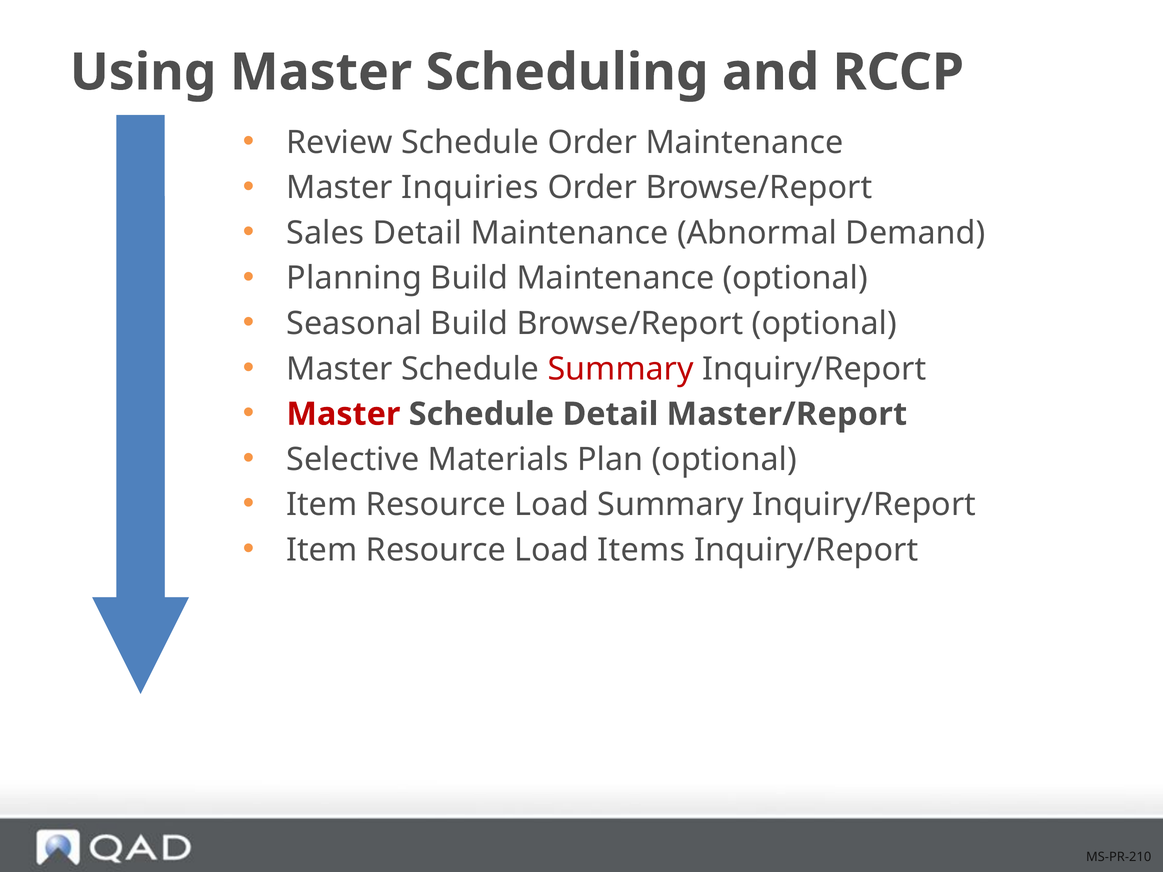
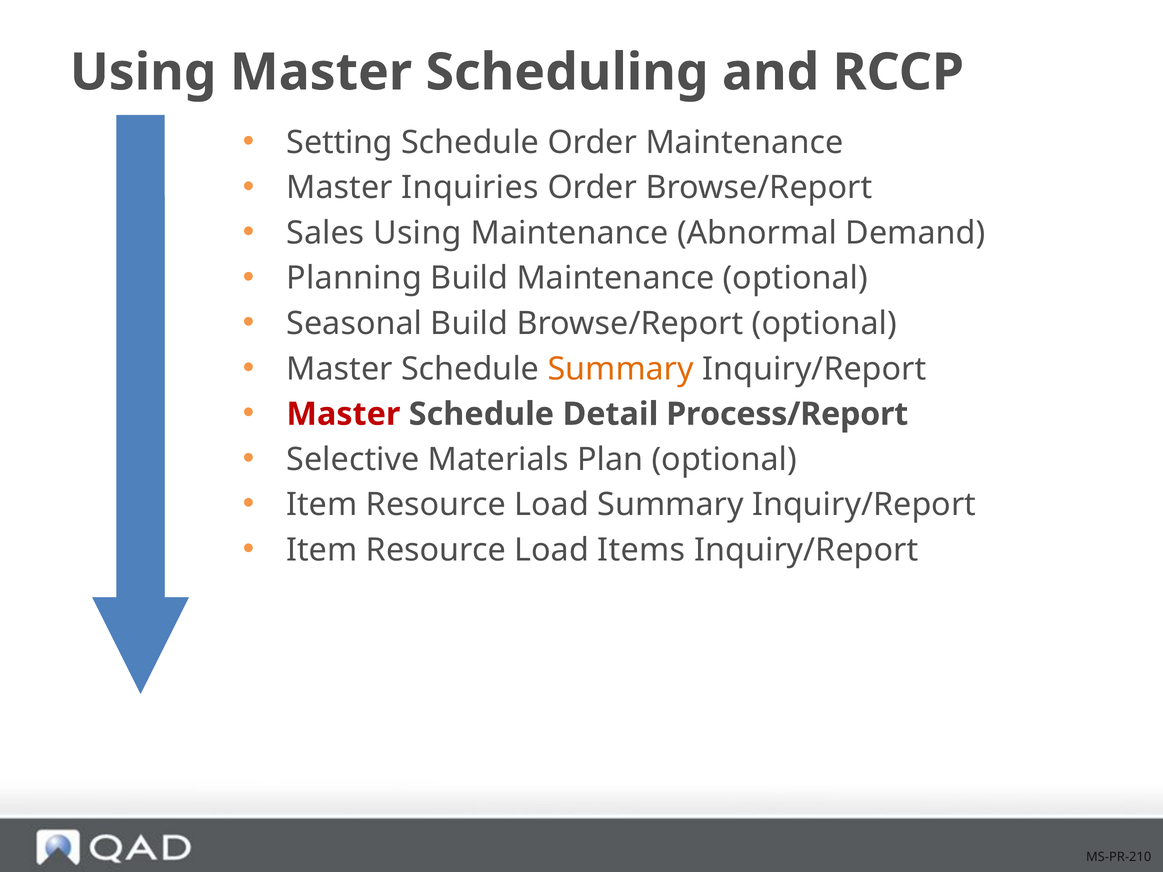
Review: Review -> Setting
Sales Detail: Detail -> Using
Summary at (621, 369) colour: red -> orange
Master/Report: Master/Report -> Process/Report
